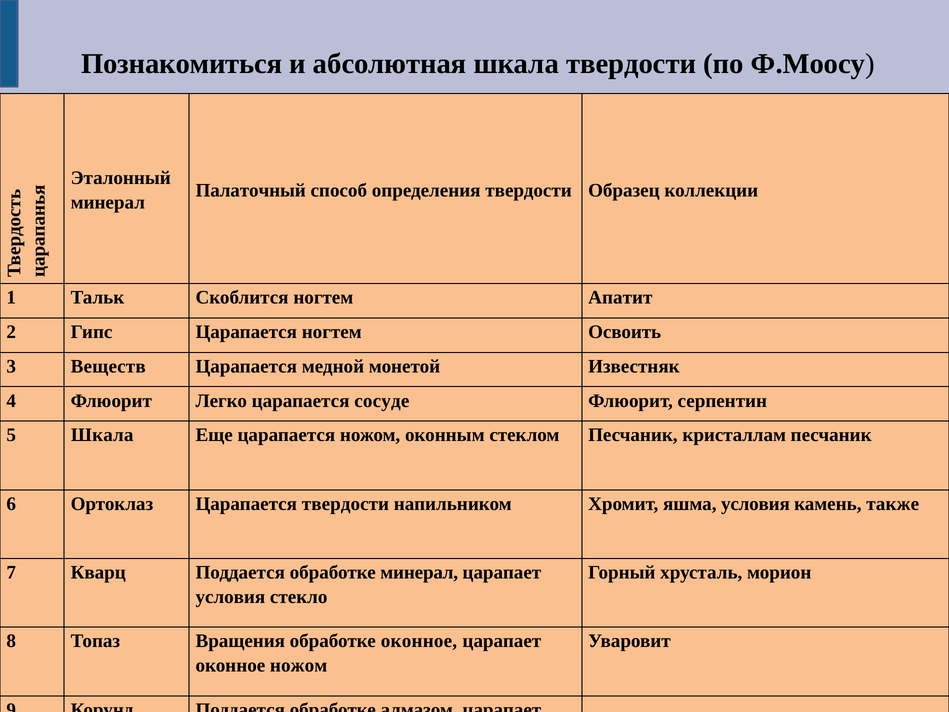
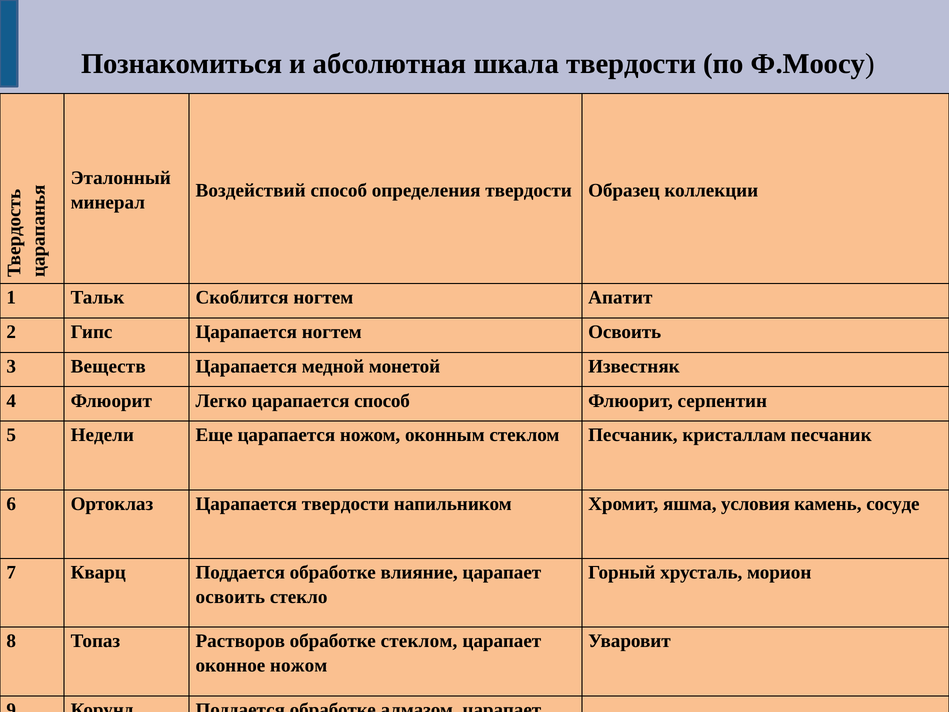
Палаточный: Палаточный -> Воздействий
царапается сосуде: сосуде -> способ
5 Шкала: Шкала -> Недели
также: также -> сосуде
обработке минерал: минерал -> влияние
условия at (230, 597): условия -> освоить
Вращения: Вращения -> Растворов
обработке оконное: оконное -> стеклом
